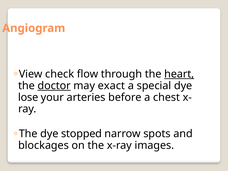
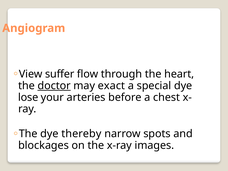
check: check -> suffer
heart underline: present -> none
stopped: stopped -> thereby
